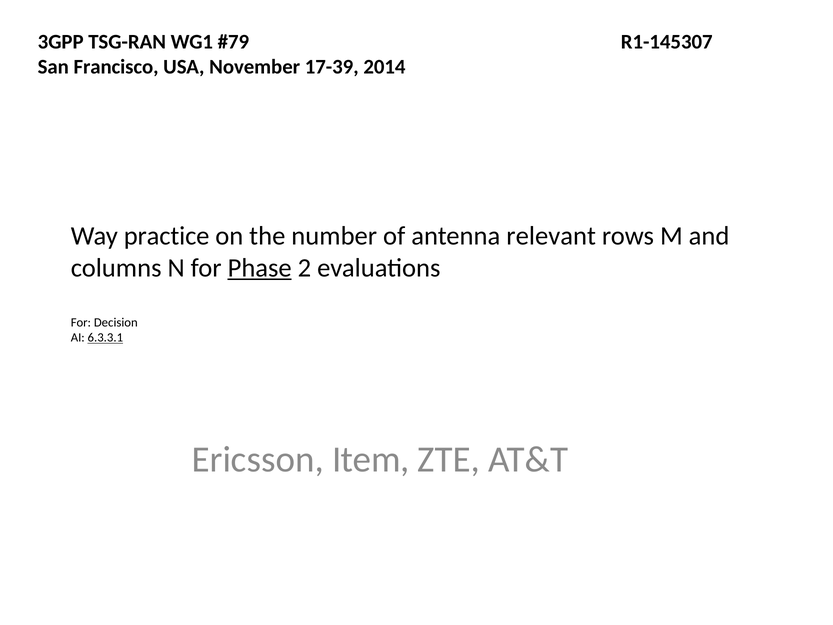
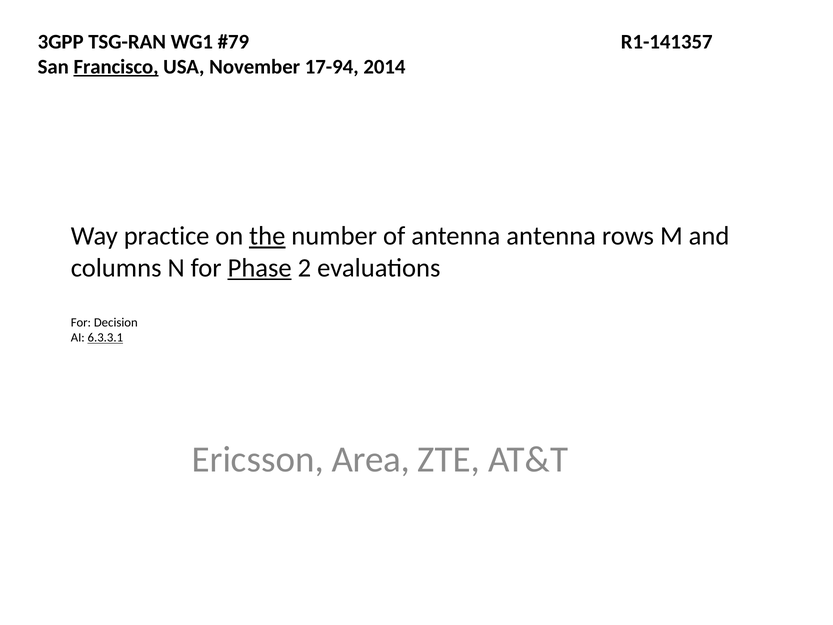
R1-145307: R1-145307 -> R1-141357
Francisco underline: none -> present
17-39: 17-39 -> 17-94
the underline: none -> present
antenna relevant: relevant -> antenna
Item: Item -> Area
